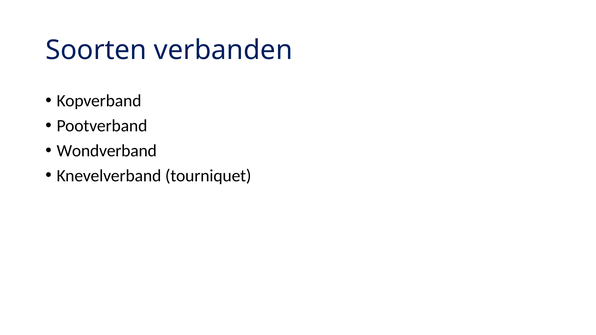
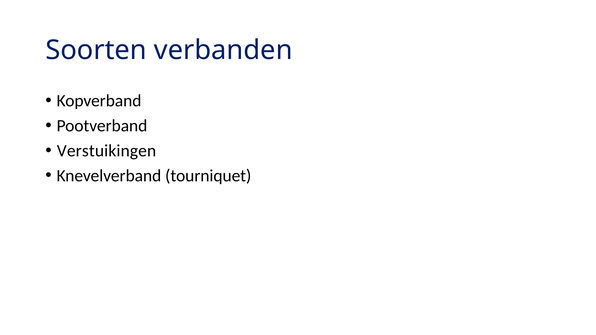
Wondverband: Wondverband -> Verstuikingen
